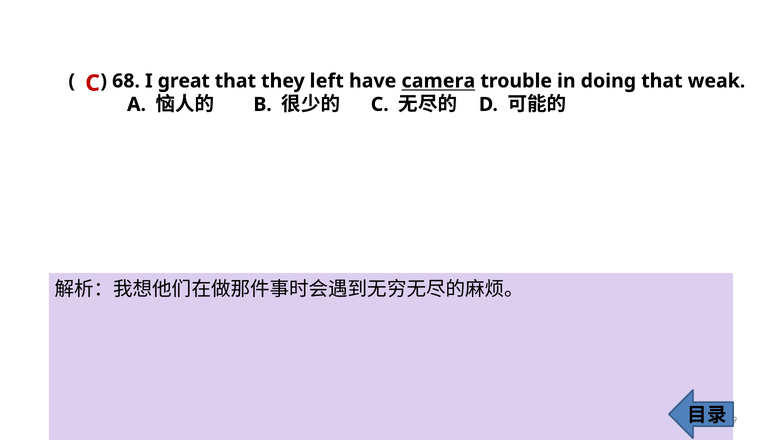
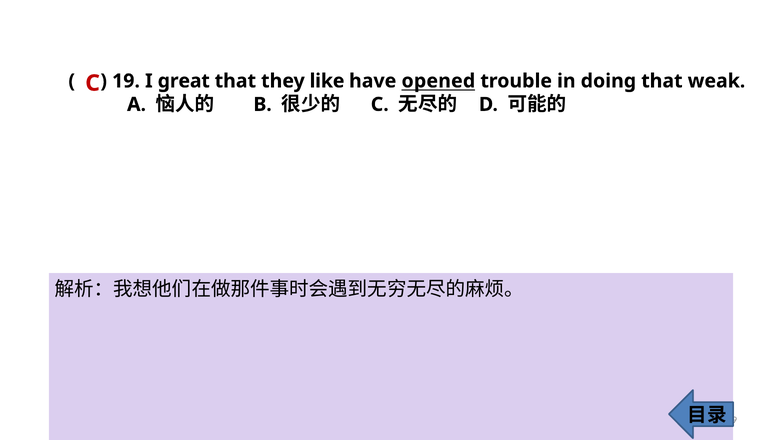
68 at (126, 81): 68 -> 19
left: left -> like
camera: camera -> opened
